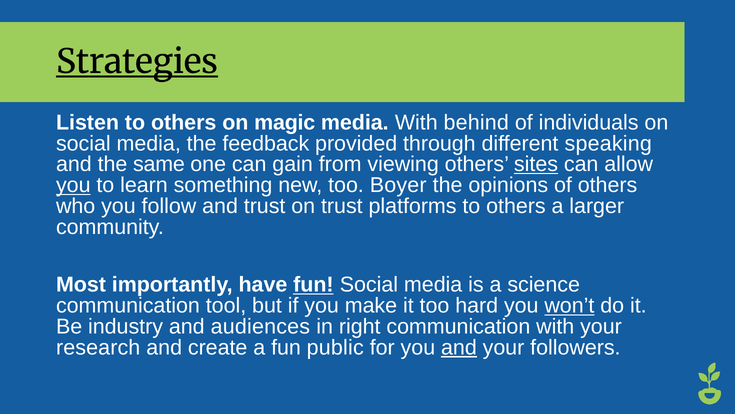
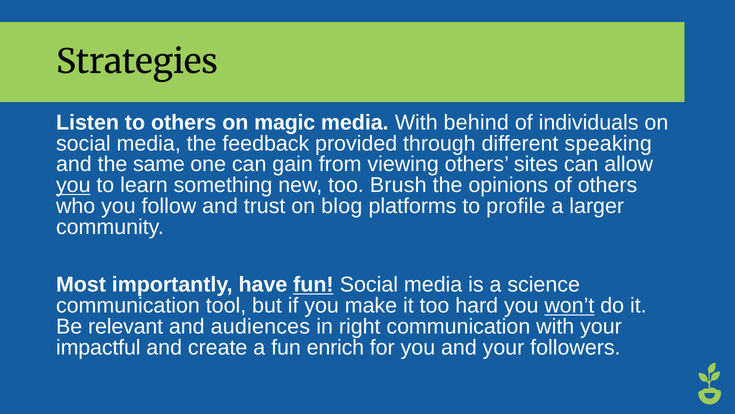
Strategies underline: present -> none
sites underline: present -> none
Boyer: Boyer -> Brush
on trust: trust -> blog
platforms to others: others -> profile
industry: industry -> relevant
research: research -> impactful
public: public -> enrich
and at (459, 347) underline: present -> none
